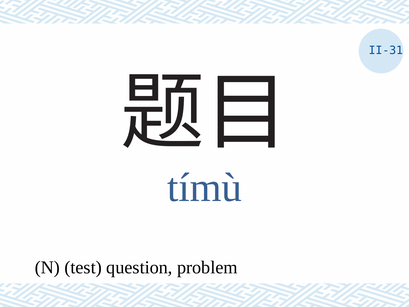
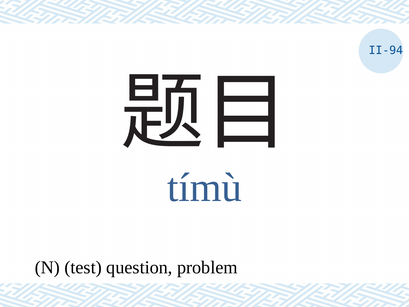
II-31: II-31 -> II-94
